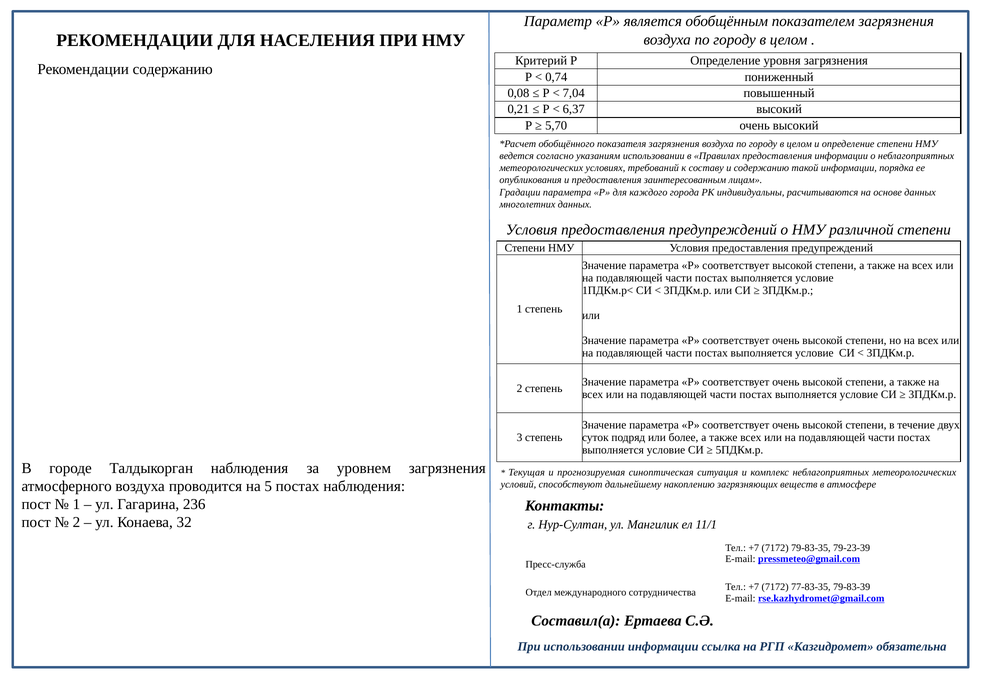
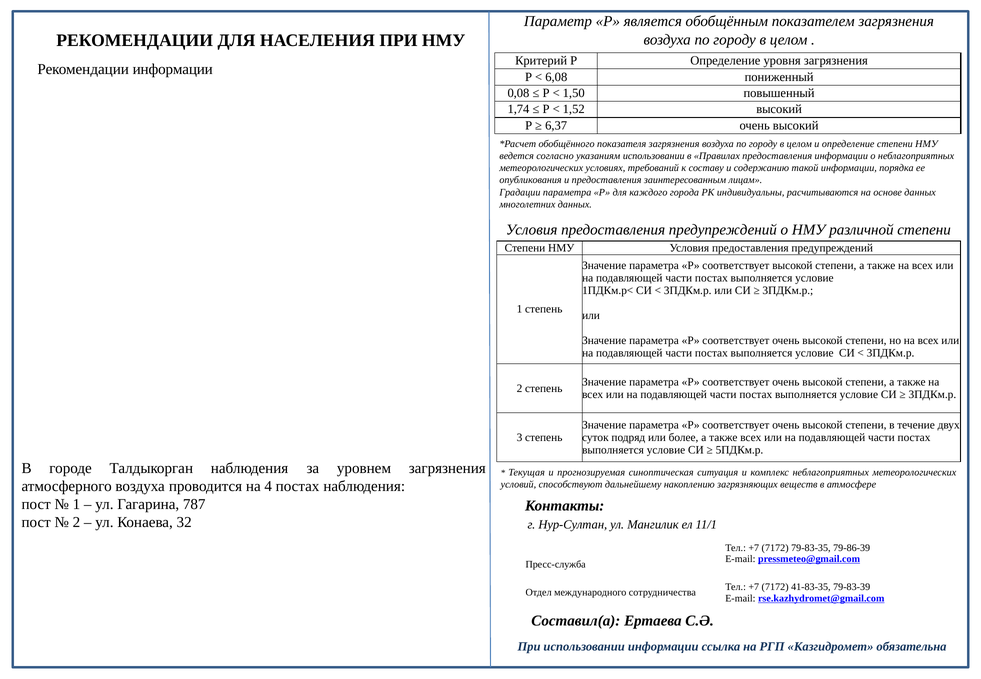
Рекомендации содержанию: содержанию -> информации
0,74: 0,74 -> 6,08
7,04: 7,04 -> 1,50
0,21: 0,21 -> 1,74
6,37: 6,37 -> 1,52
5,70: 5,70 -> 6,37
5: 5 -> 4
236: 236 -> 787
79-23-39: 79-23-39 -> 79-86-39
77-83-35: 77-83-35 -> 41-83-35
